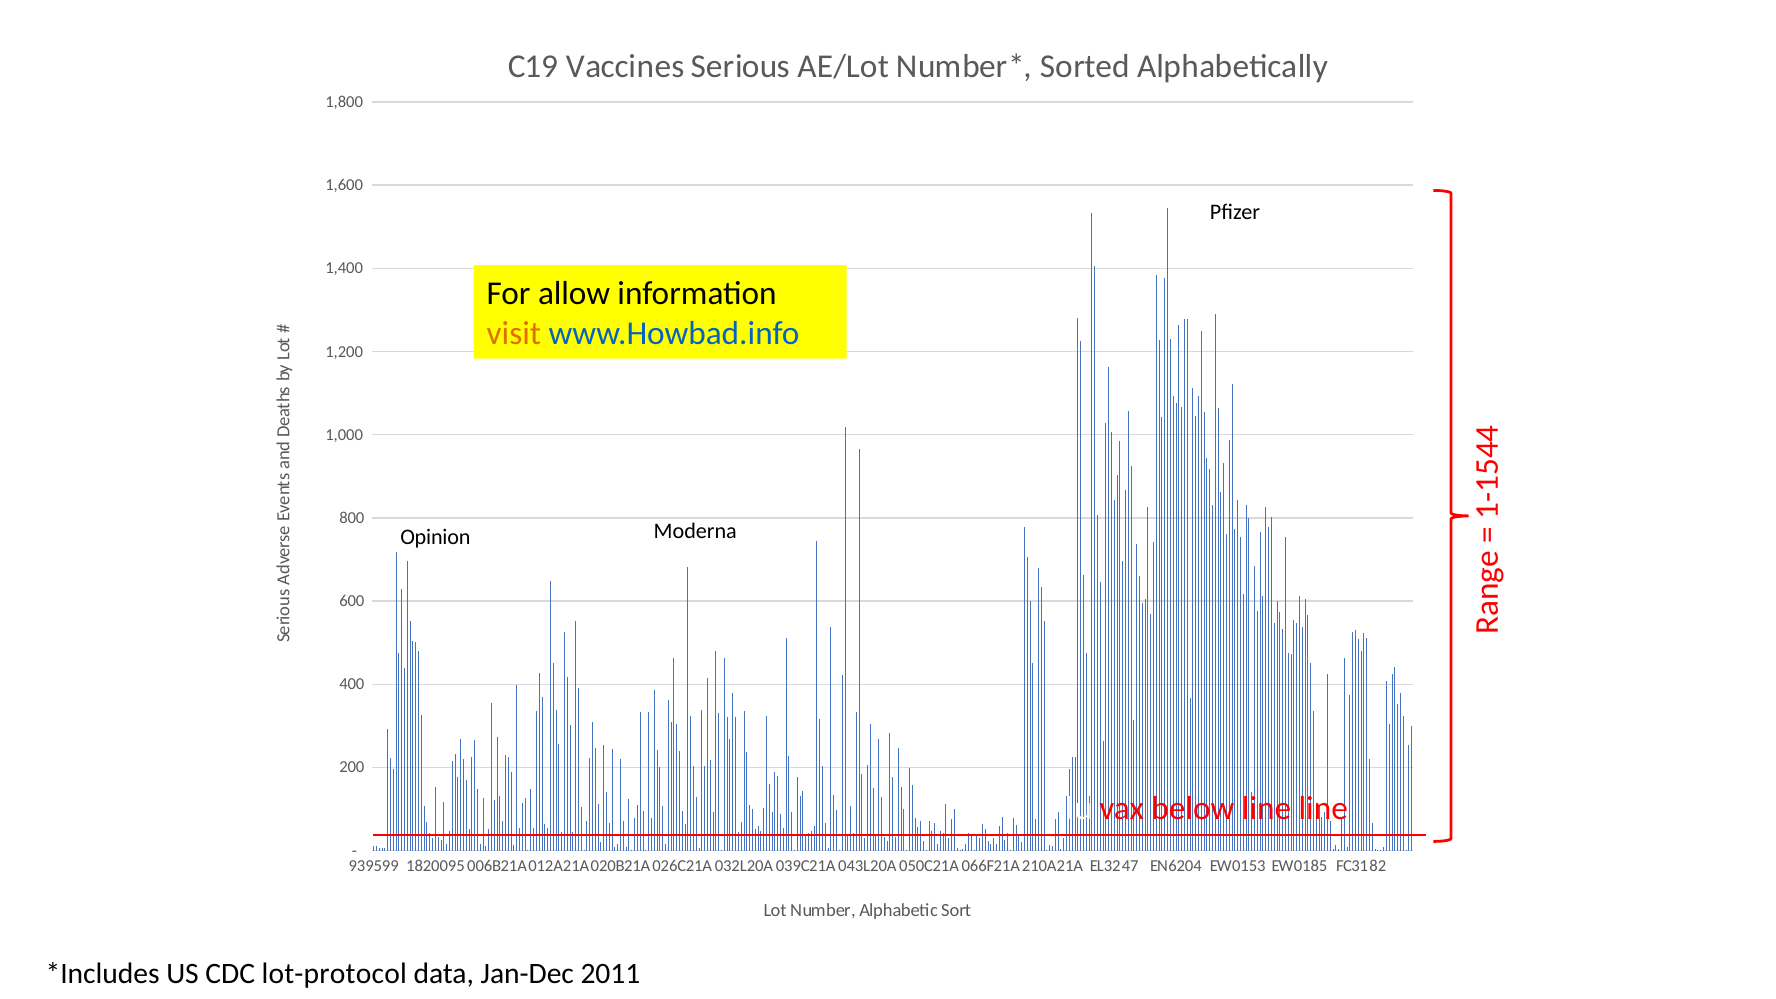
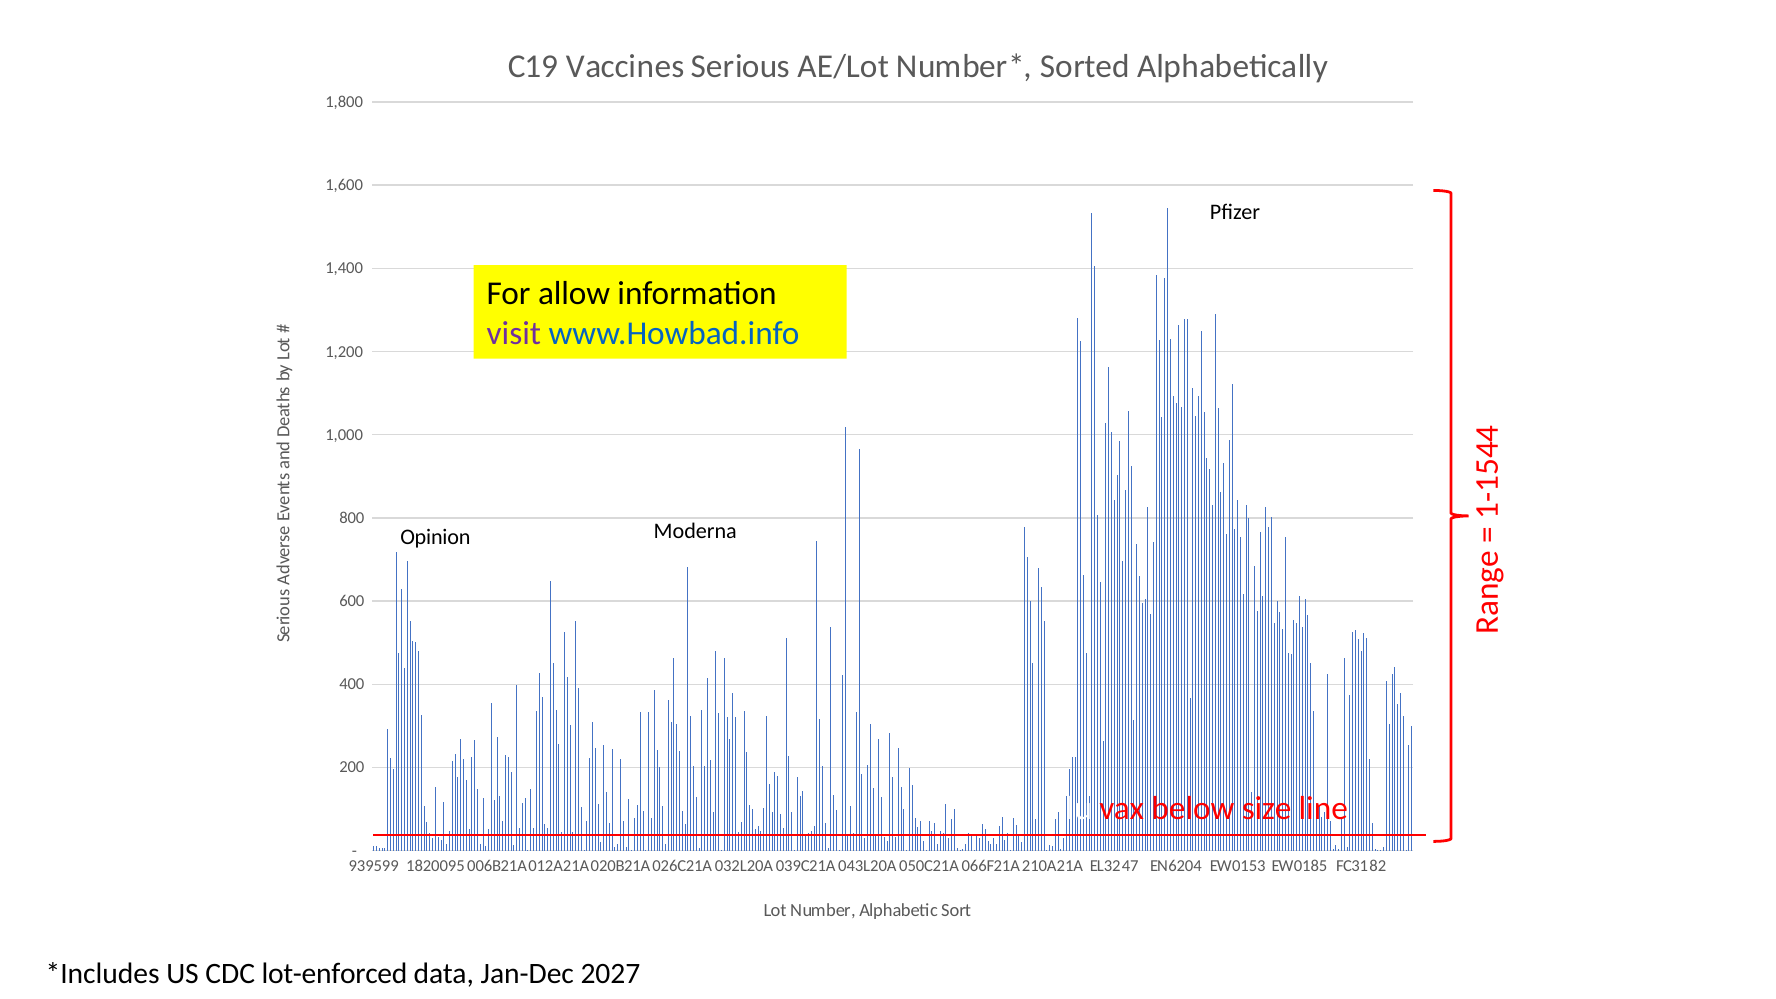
visit colour: orange -> purple
below line: line -> size
lot-protocol: lot-protocol -> lot-enforced
2011: 2011 -> 2027
